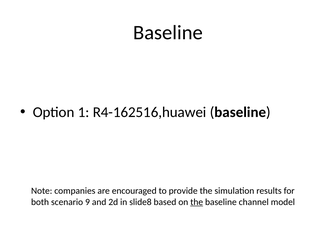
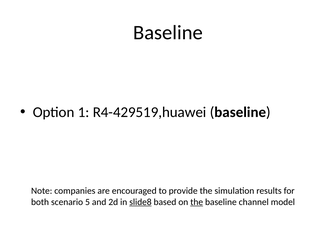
R4-162516,huawei: R4-162516,huawei -> R4-429519,huawei
9: 9 -> 5
slide8 underline: none -> present
